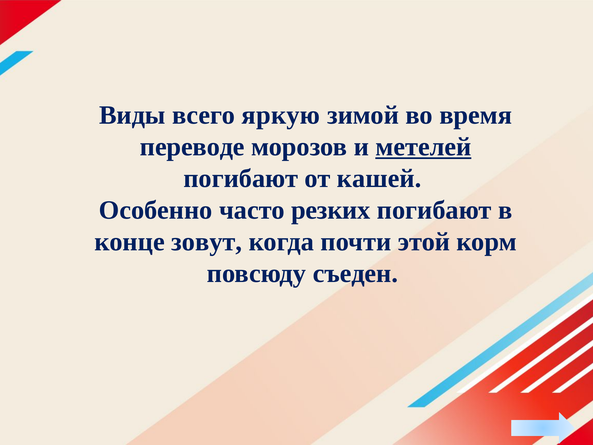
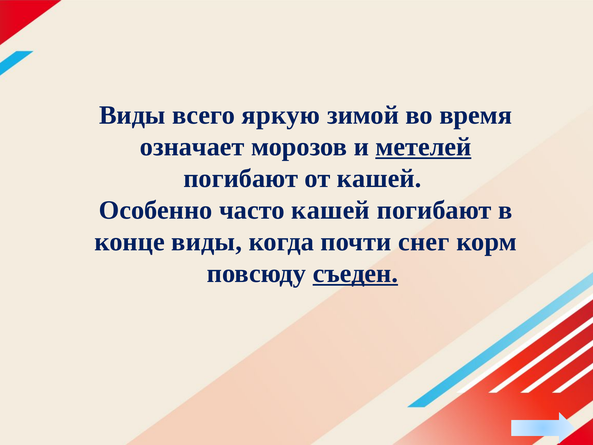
переводе: переводе -> означает
часто резких: резких -> кашей
конце зовут: зовут -> виды
этой: этой -> снег
съеден underline: none -> present
